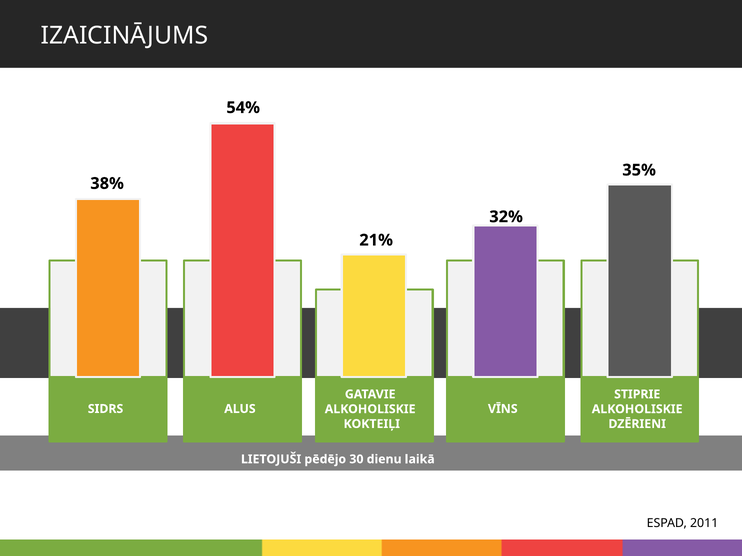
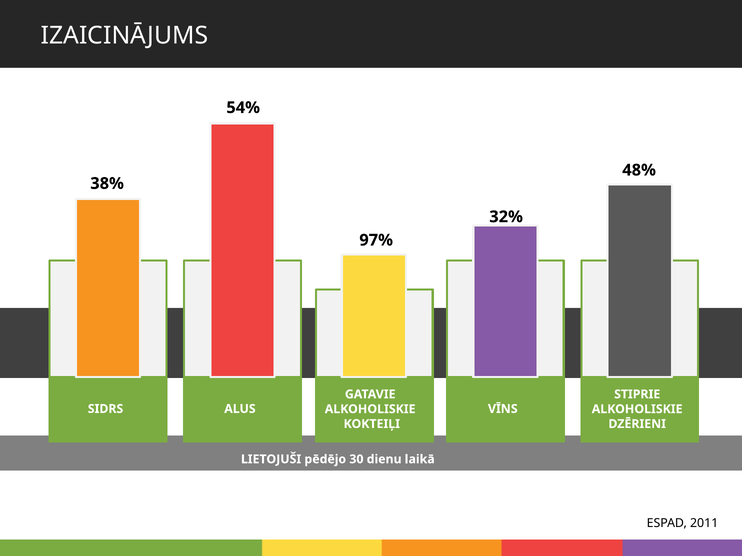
35%: 35% -> 48%
21%: 21% -> 97%
